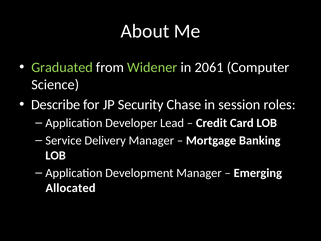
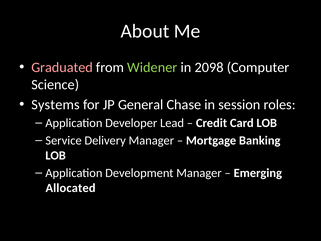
Graduated colour: light green -> pink
2061: 2061 -> 2098
Describe: Describe -> Systems
Security: Security -> General
